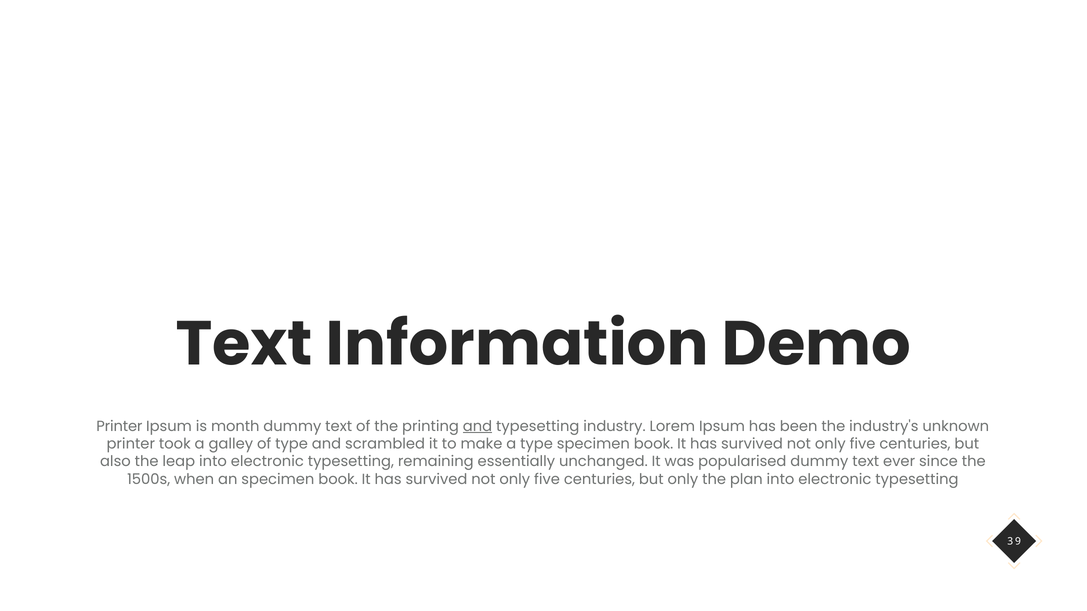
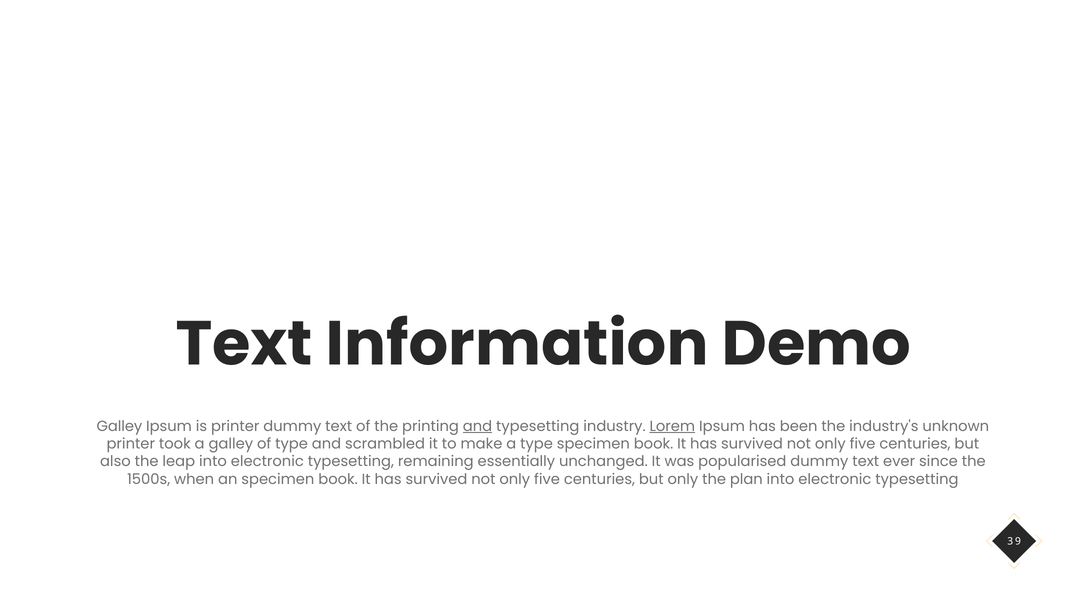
Printer at (119, 426): Printer -> Galley
is month: month -> printer
Lorem underline: none -> present
